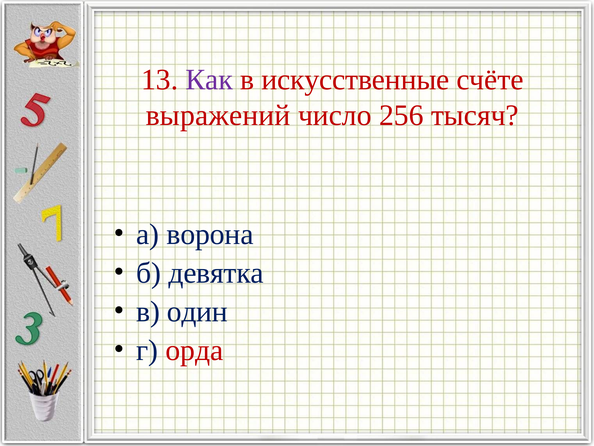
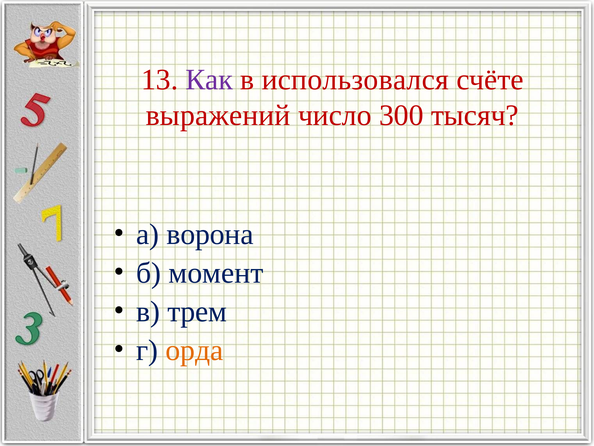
искусственные: искусственные -> использовался
256: 256 -> 300
девятка: девятка -> момент
один: один -> трем
орда colour: red -> orange
